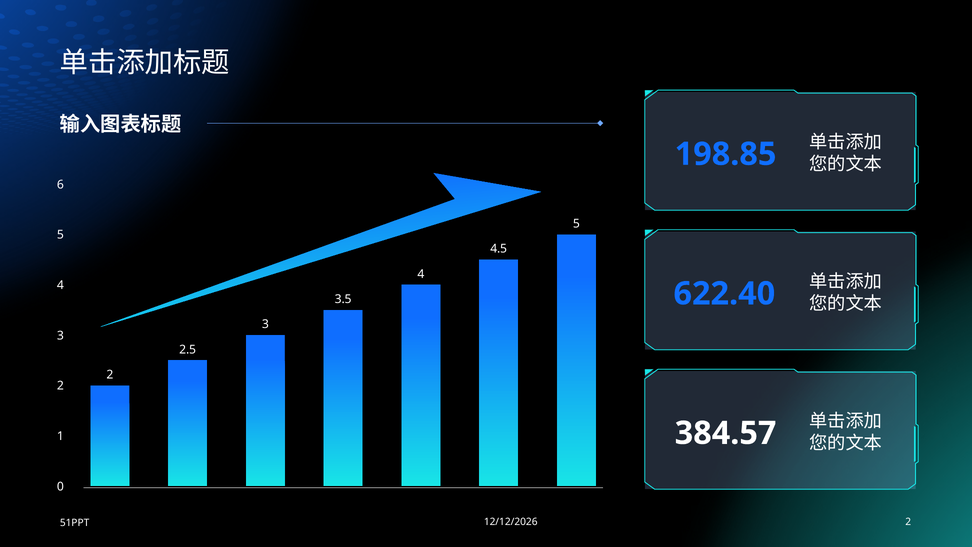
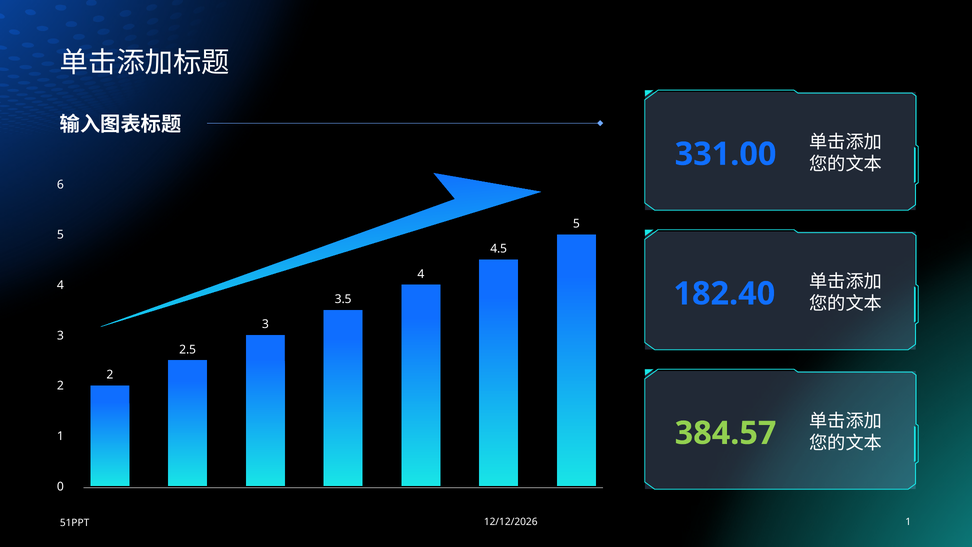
198.85: 198.85 -> 331.00
622.40: 622.40 -> 182.40
384.57 colour: white -> light green
51PPT 2: 2 -> 1
